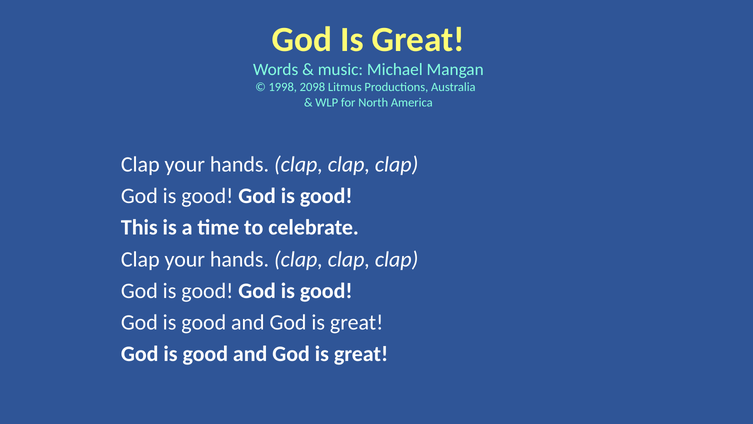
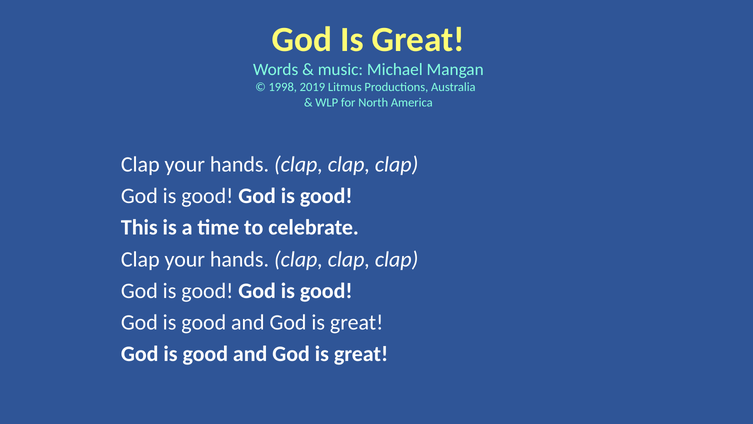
2098: 2098 -> 2019
